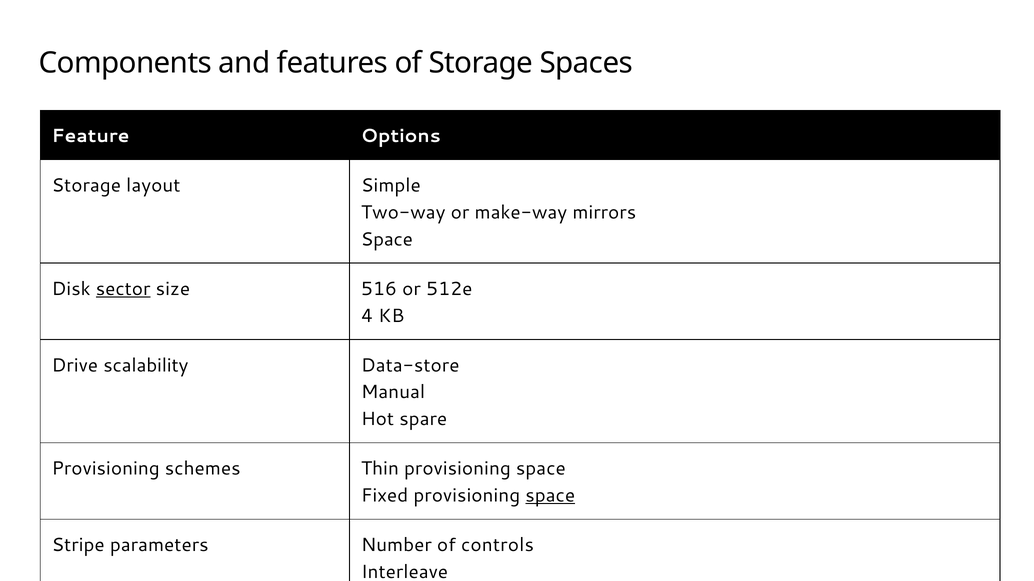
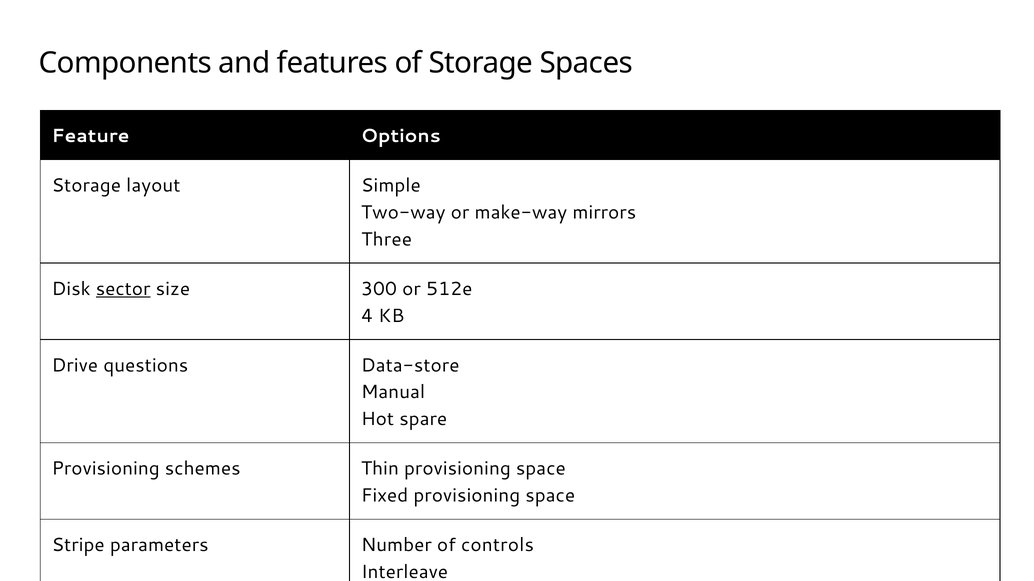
Space at (387, 239): Space -> Three
516: 516 -> 300
scalability: scalability -> questions
space at (550, 496) underline: present -> none
